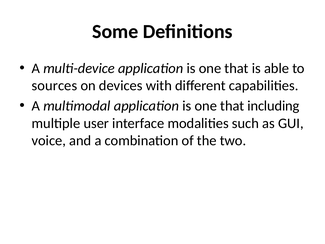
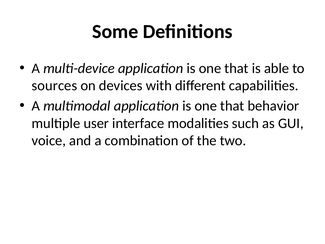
including: including -> behavior
